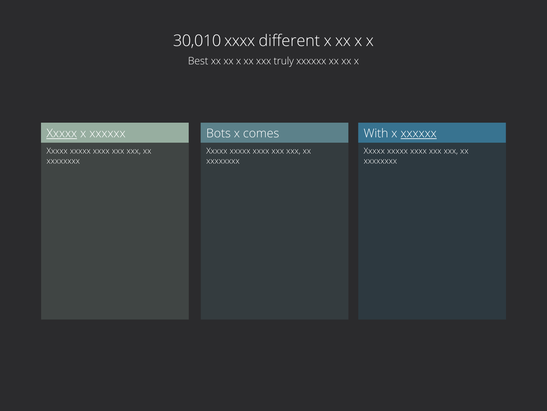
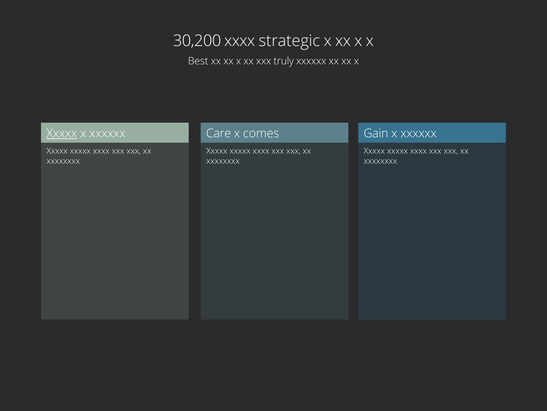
30,010: 30,010 -> 30,200
different: different -> strategic
Bots: Bots -> Care
With: With -> Gain
xxxxxx at (419, 133) underline: present -> none
